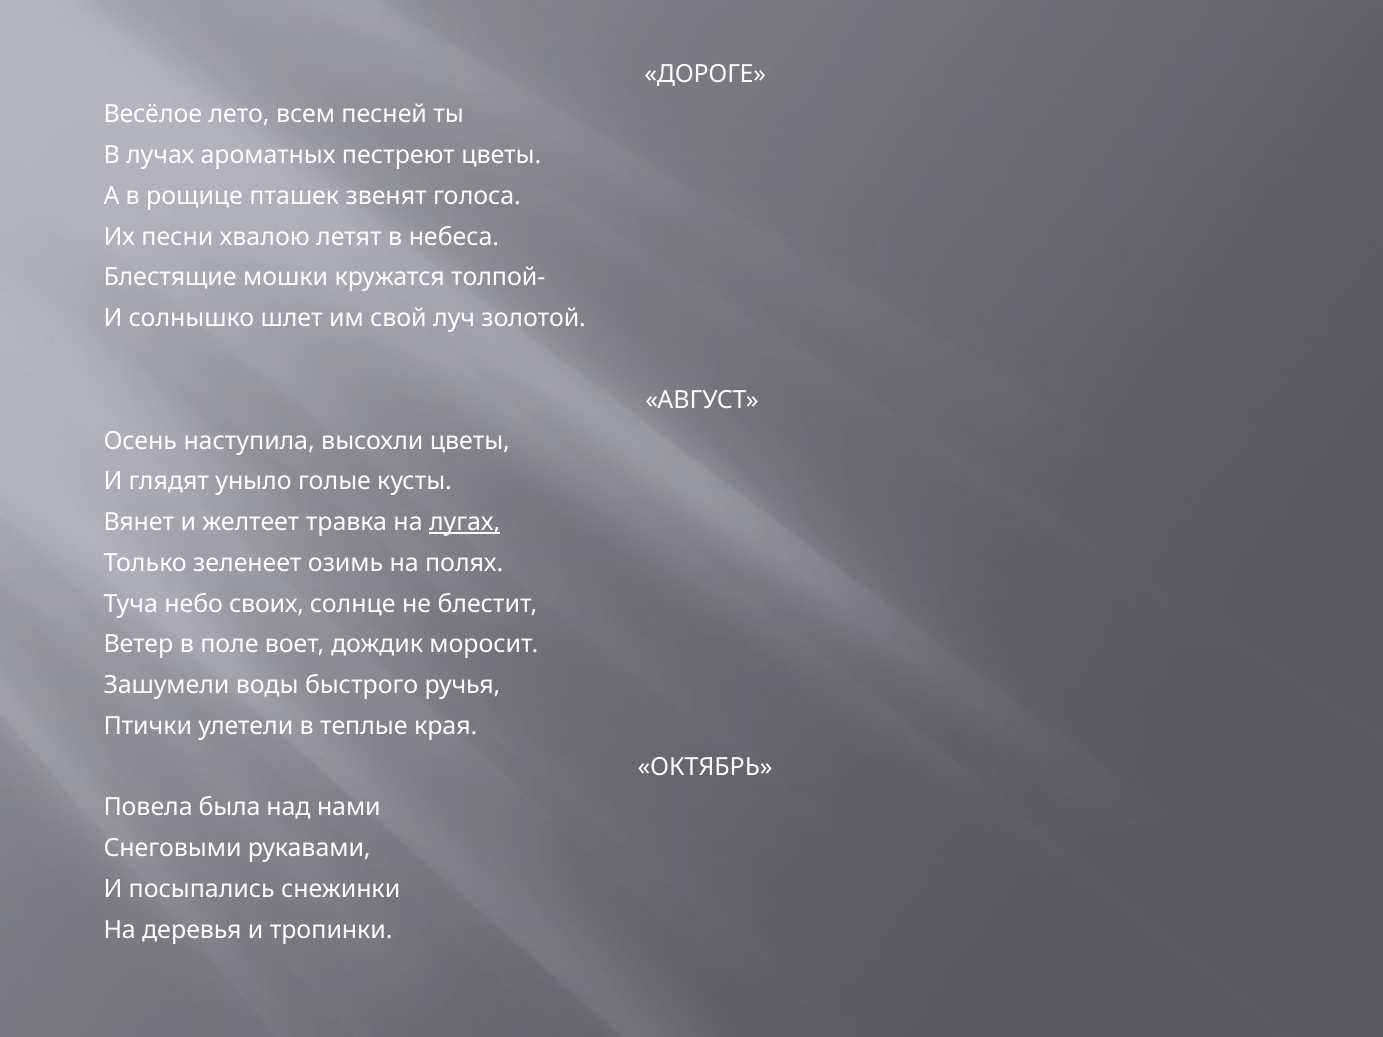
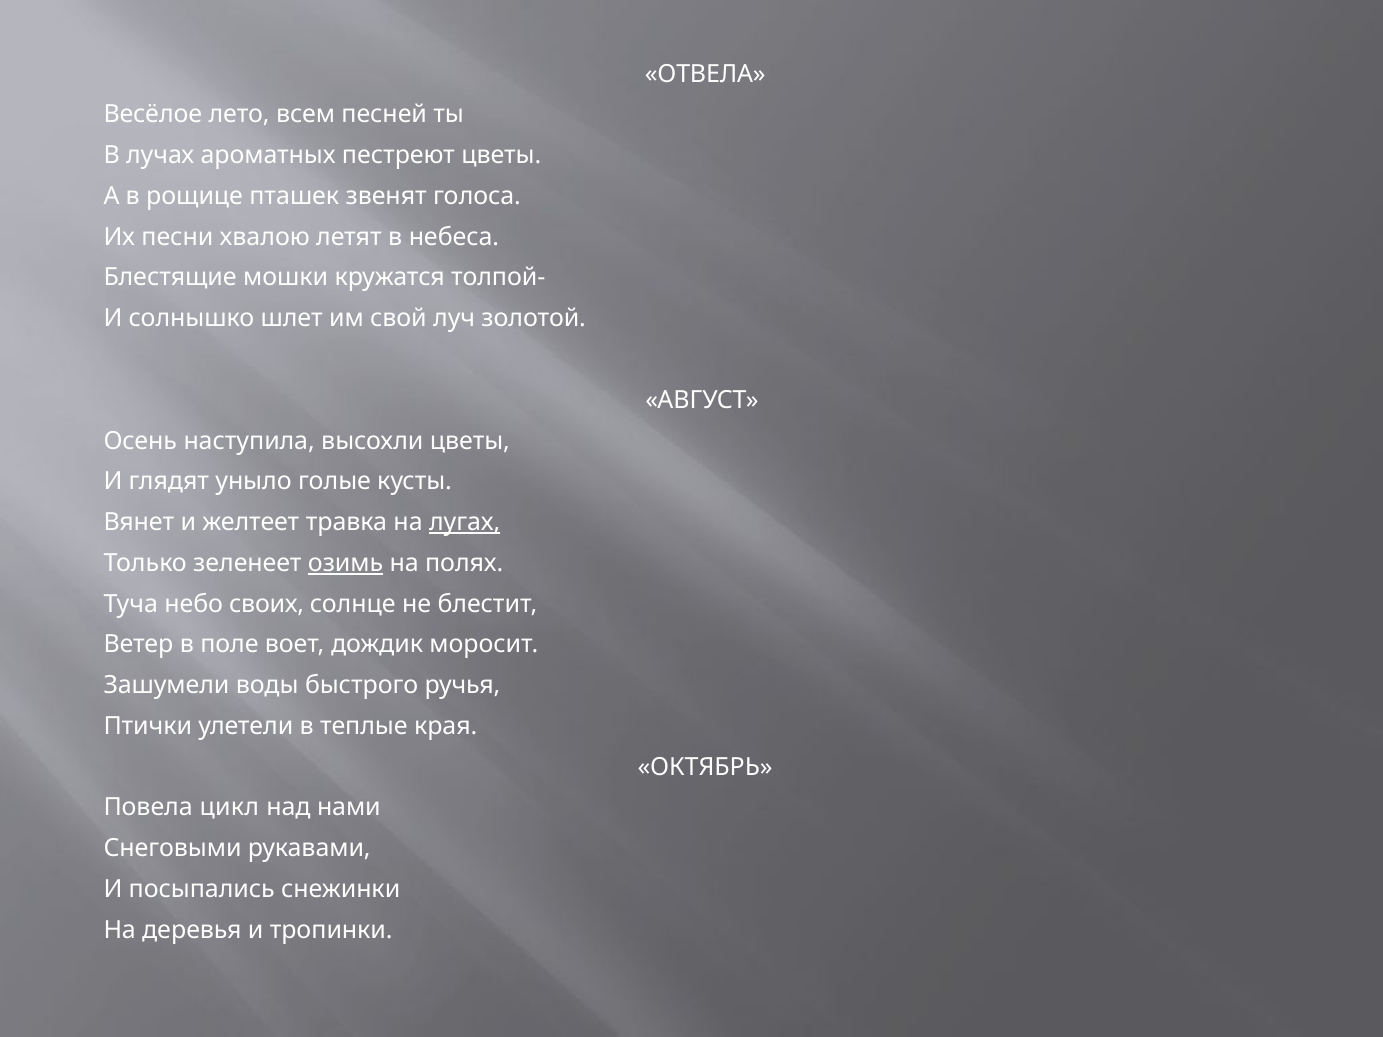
ДОРОГЕ: ДОРОГЕ -> ОТВЕЛА
озимь underline: none -> present
была: была -> цикл
